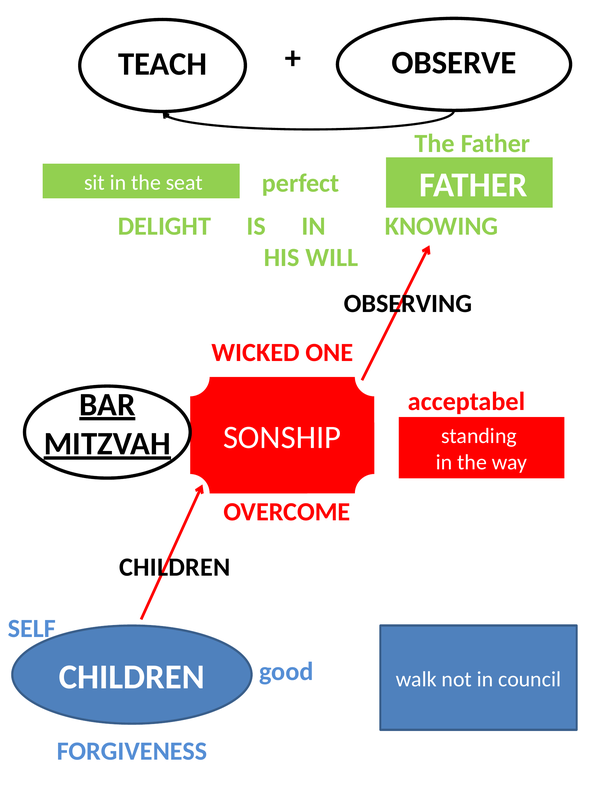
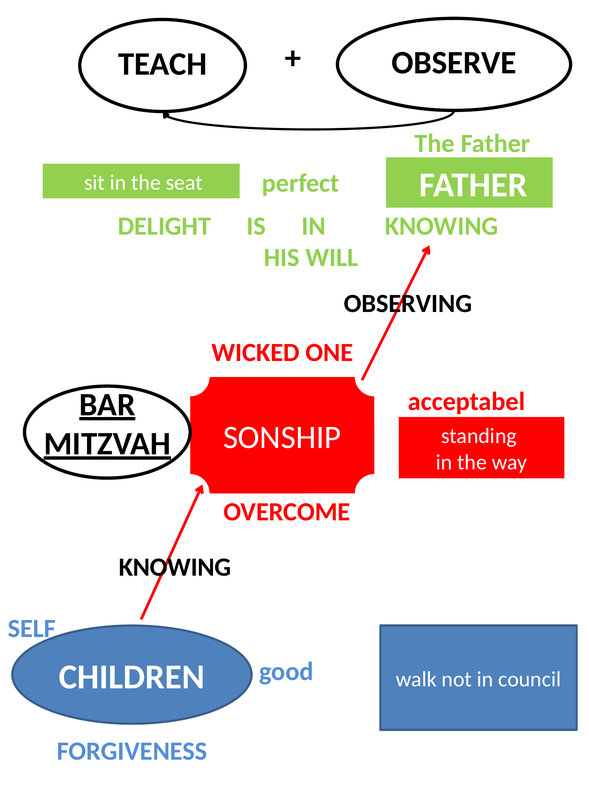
CHILDREN at (175, 567): CHILDREN -> KNOWING
